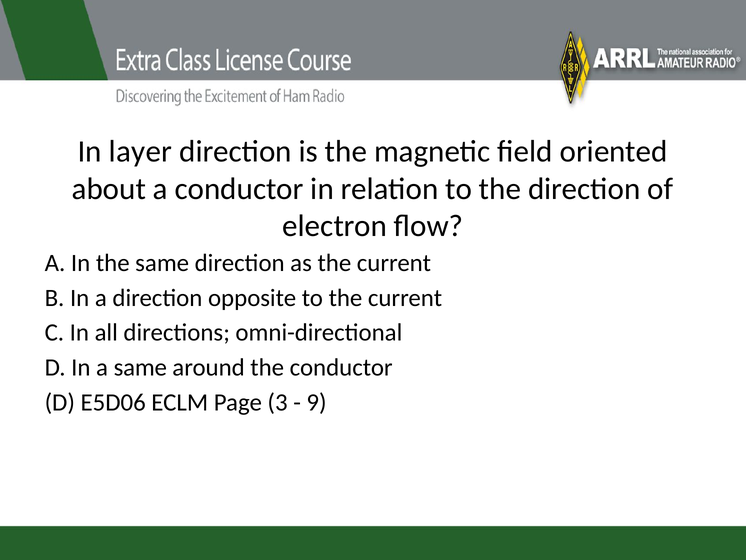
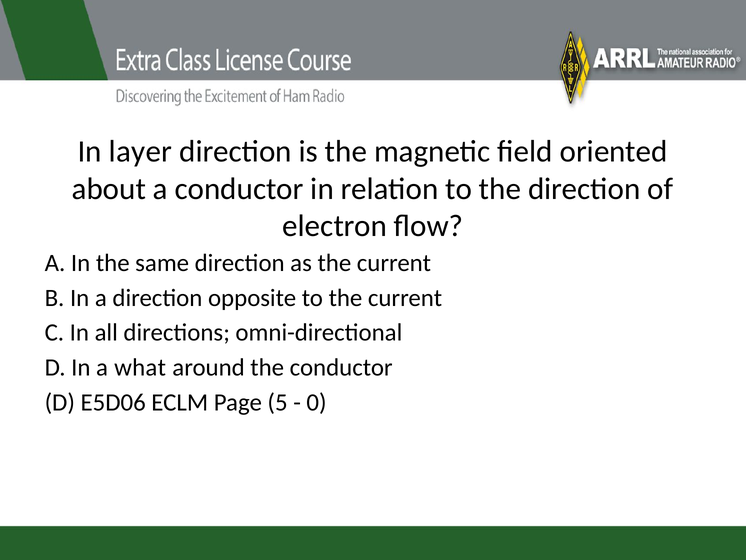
a same: same -> what
3: 3 -> 5
9: 9 -> 0
